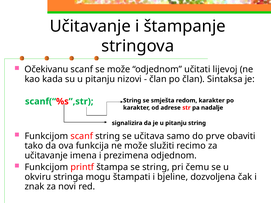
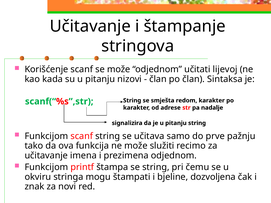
Očekivanu: Očekivanu -> Korišćenje
obaviti: obaviti -> pažnju
